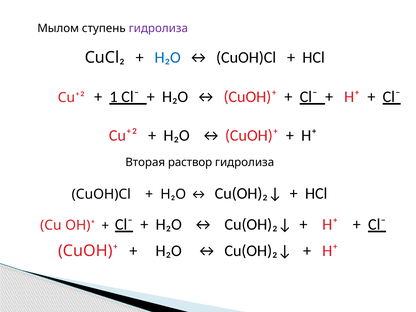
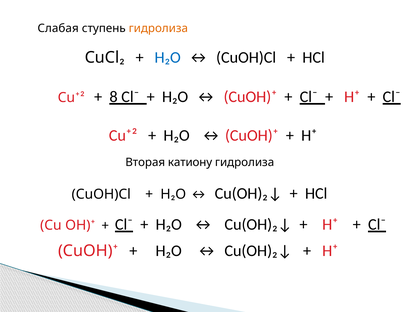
Мылом: Мылом -> Слабая
гидролиза at (158, 28) colour: purple -> orange
1: 1 -> 8
раствор: раствор -> катиону
